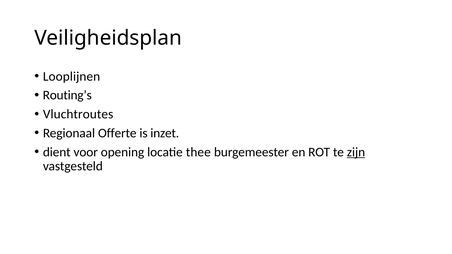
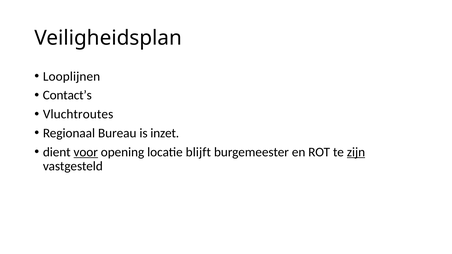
Routing’s: Routing’s -> Contact’s
Offerte: Offerte -> Bureau
voor underline: none -> present
thee: thee -> blijft
